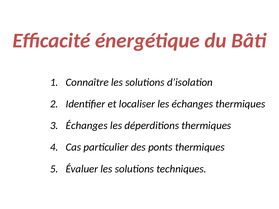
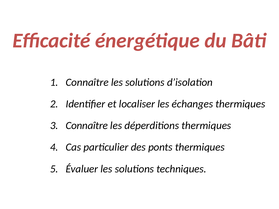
Échanges at (87, 126): Échanges -> Connaître
